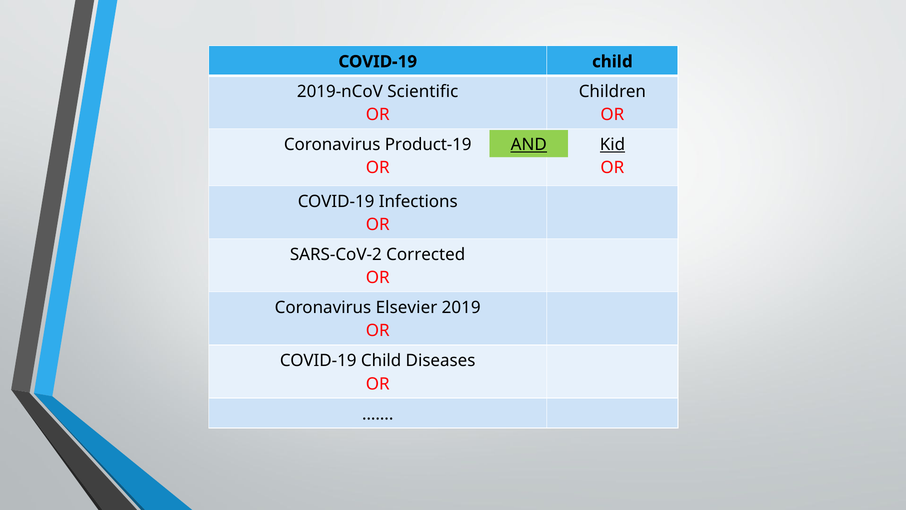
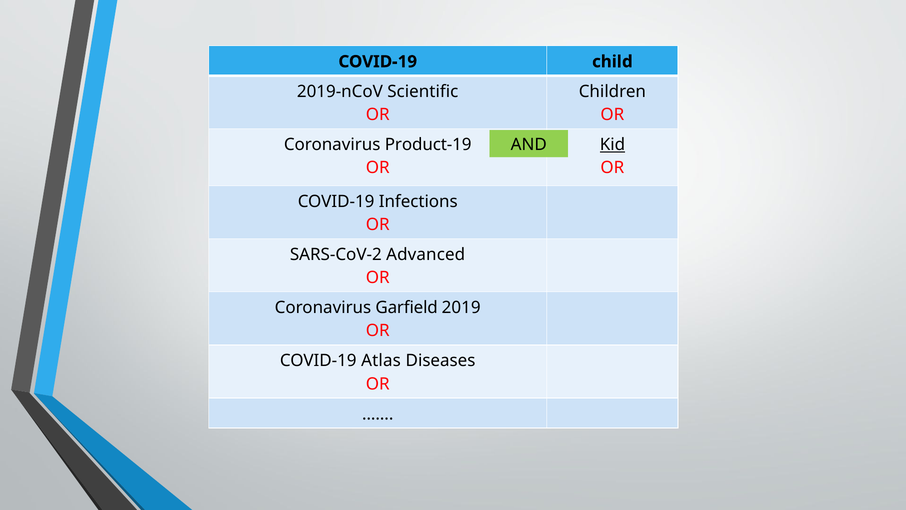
AND underline: present -> none
Corrected: Corrected -> Advanced
Elsevier: Elsevier -> Garfield
Child at (381, 361): Child -> Atlas
